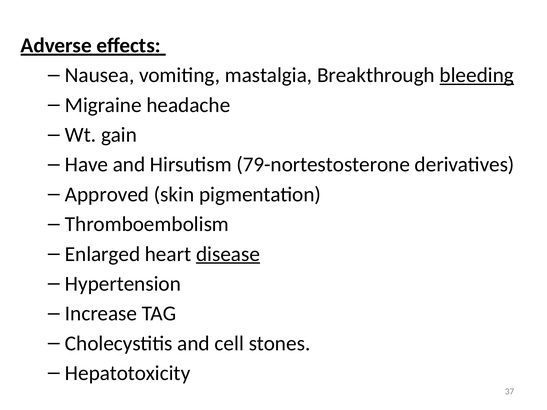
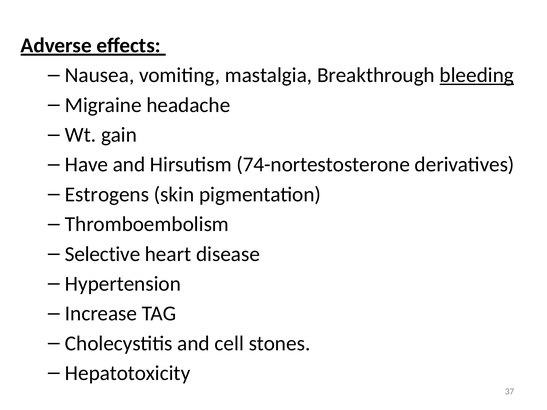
79-nortestosterone: 79-nortestosterone -> 74-nortestosterone
Approved: Approved -> Estrogens
Enlarged: Enlarged -> Selective
disease underline: present -> none
